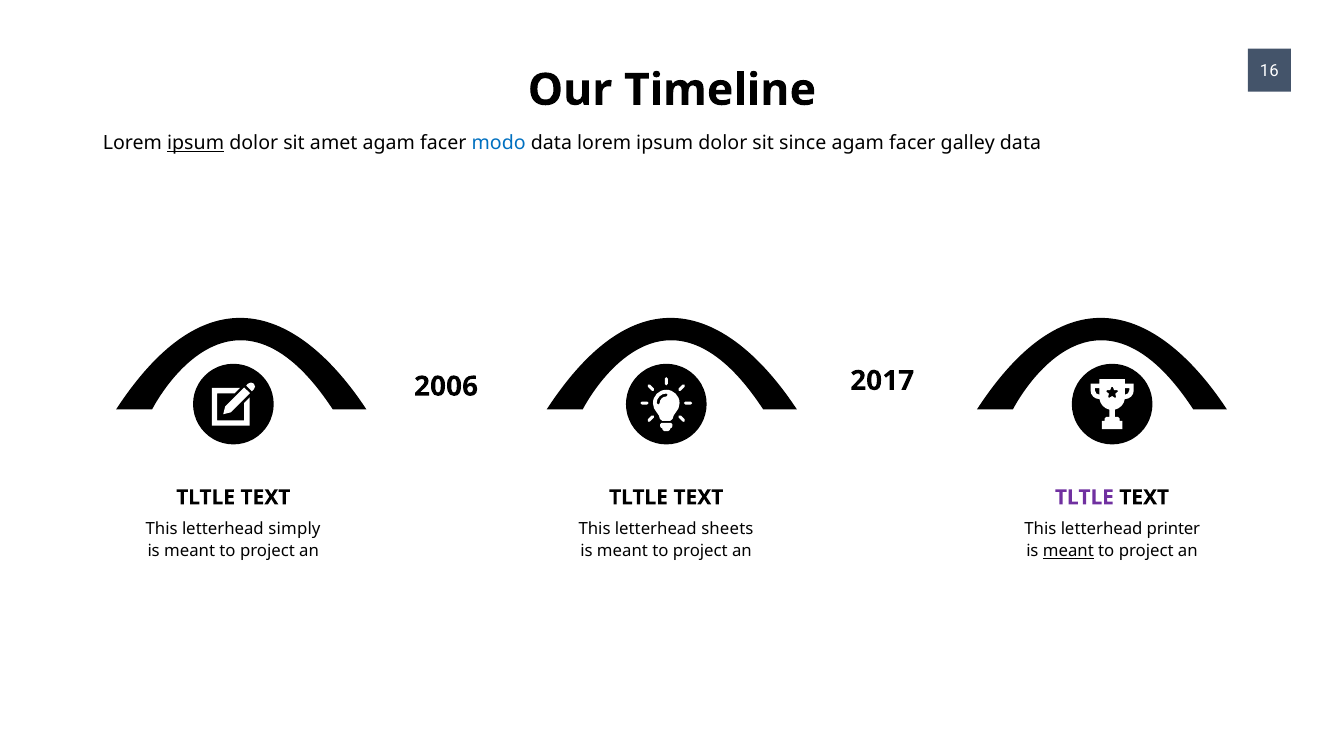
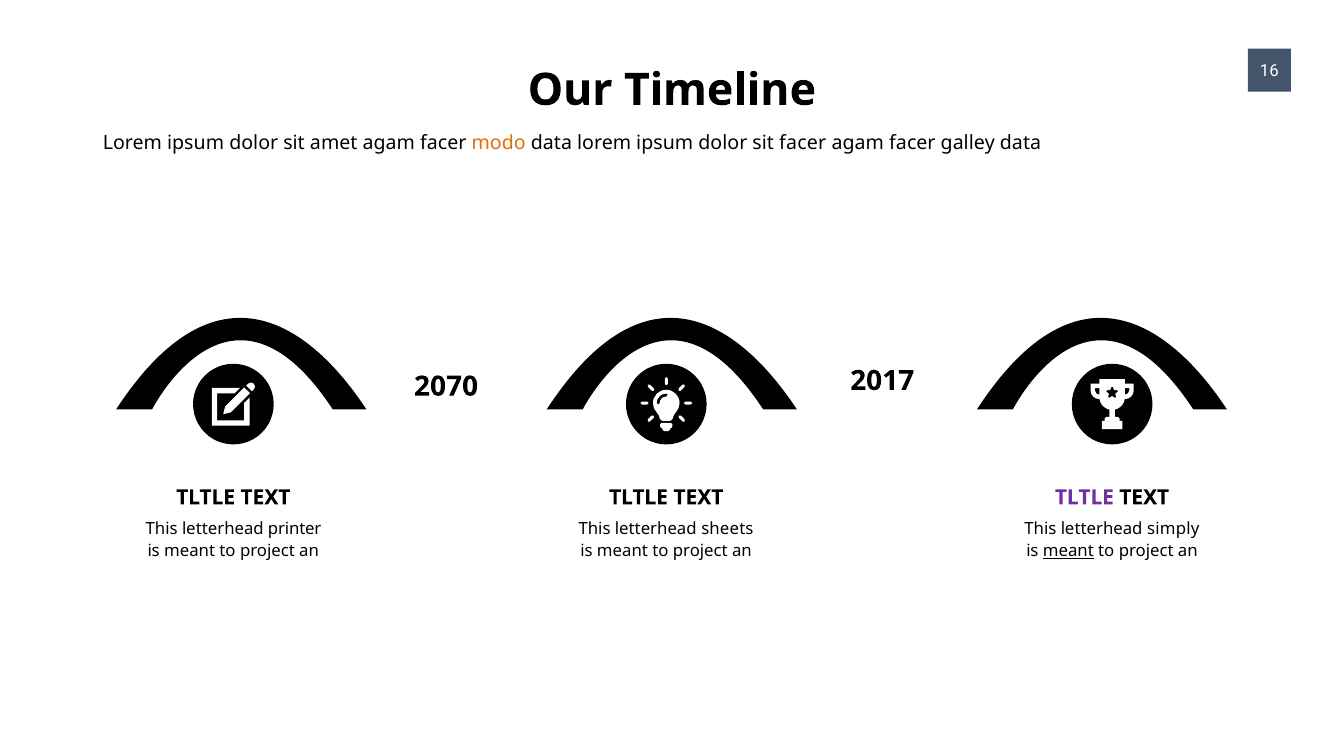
ipsum at (196, 143) underline: present -> none
modo colour: blue -> orange
sit since: since -> facer
2006: 2006 -> 2070
simply: simply -> printer
printer: printer -> simply
